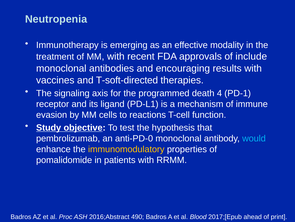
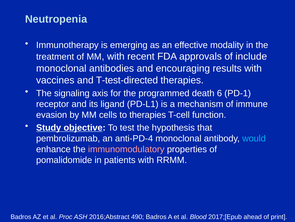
T-soft-directed: T-soft-directed -> T-test-directed
4: 4 -> 6
to reactions: reactions -> therapies
anti-PD-0: anti-PD-0 -> anti-PD-4
immunomodulatory colour: yellow -> pink
